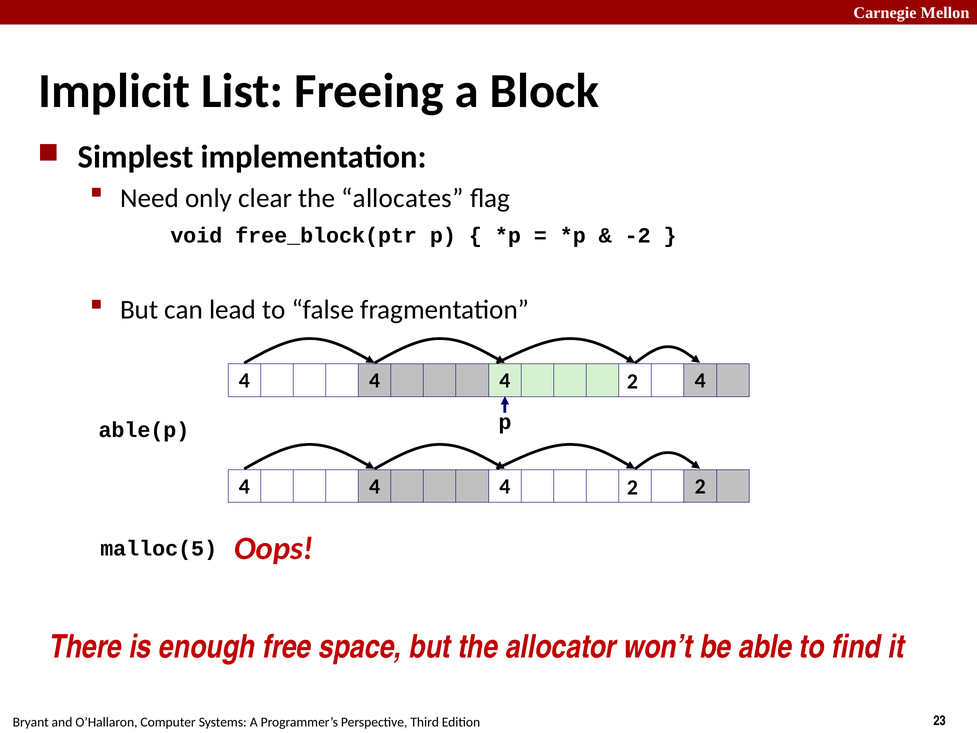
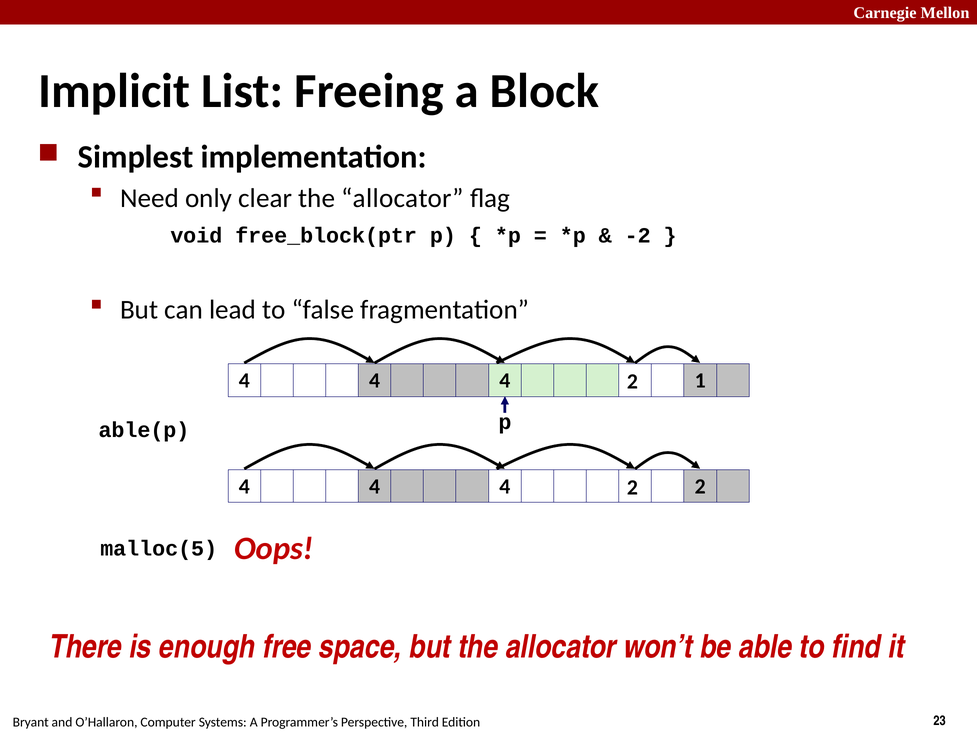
clear the allocates: allocates -> allocator
4 at (700, 381): 4 -> 1
